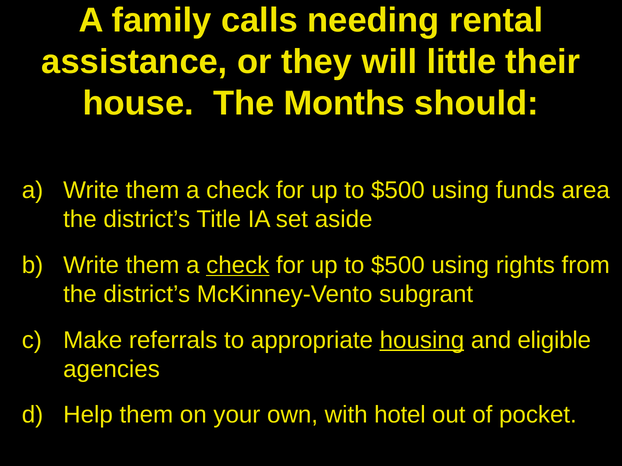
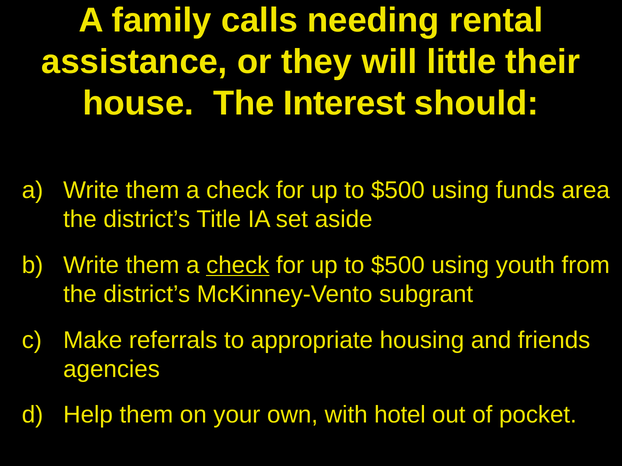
Months: Months -> Interest
rights: rights -> youth
housing underline: present -> none
eligible: eligible -> friends
